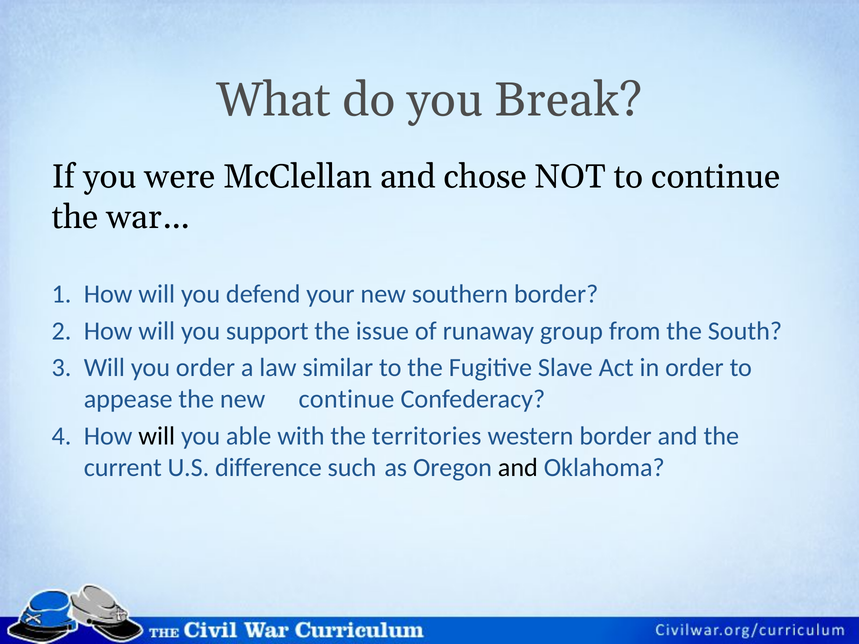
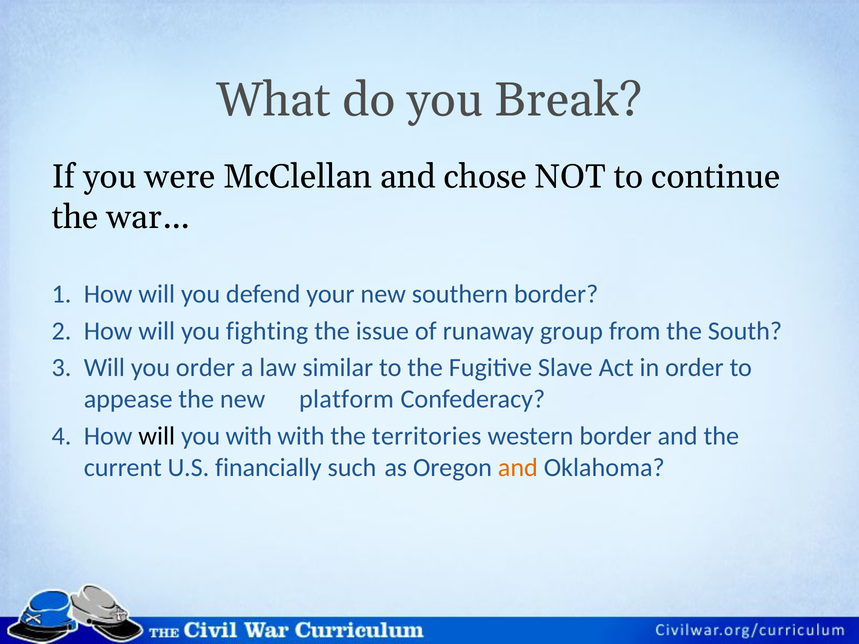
support: support -> fighting
new continue: continue -> platform
you able: able -> with
difference: difference -> financially
and at (518, 468) colour: black -> orange
